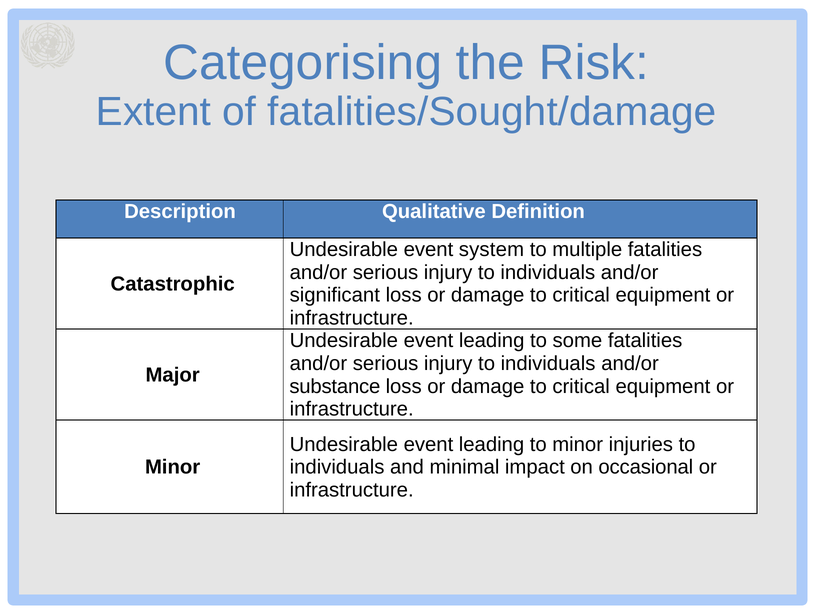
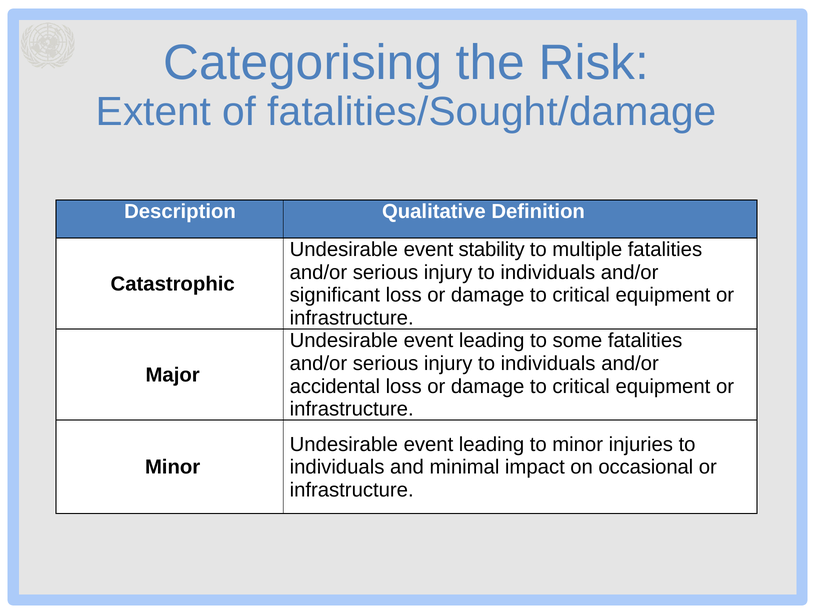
system: system -> stability
substance: substance -> accidental
